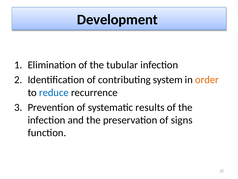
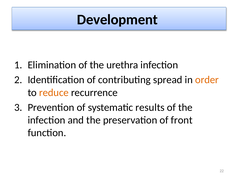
tubular: tubular -> urethra
system: system -> spread
reduce colour: blue -> orange
signs: signs -> front
